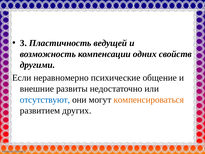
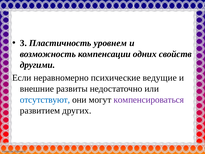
ведущей: ведущей -> уровнем
общение: общение -> ведущие
компенсироваться colour: orange -> purple
